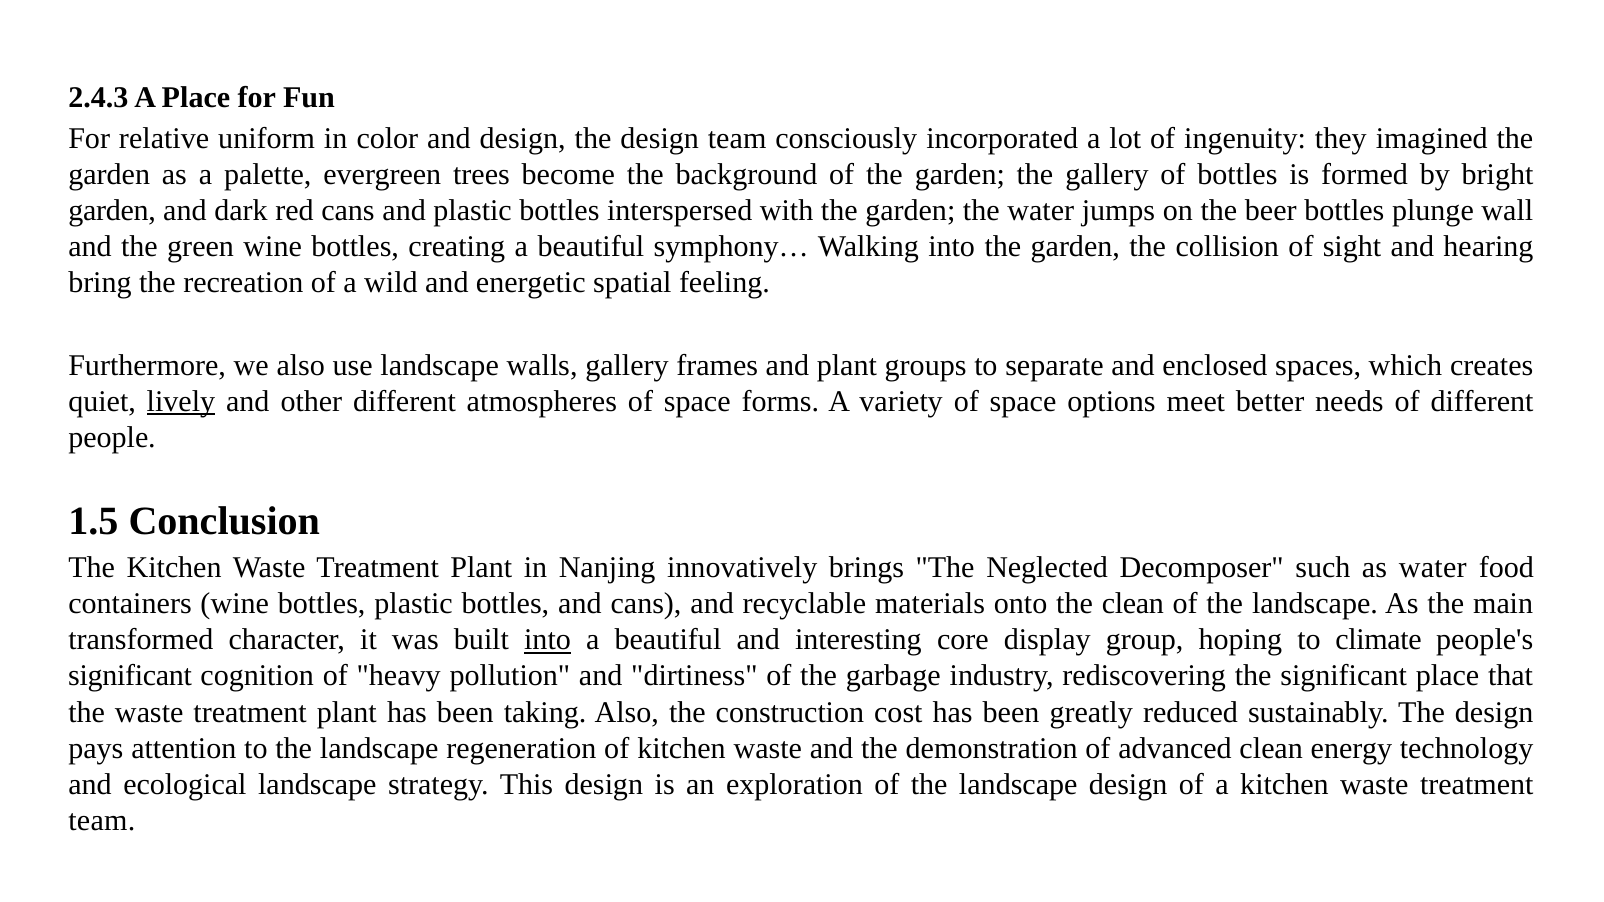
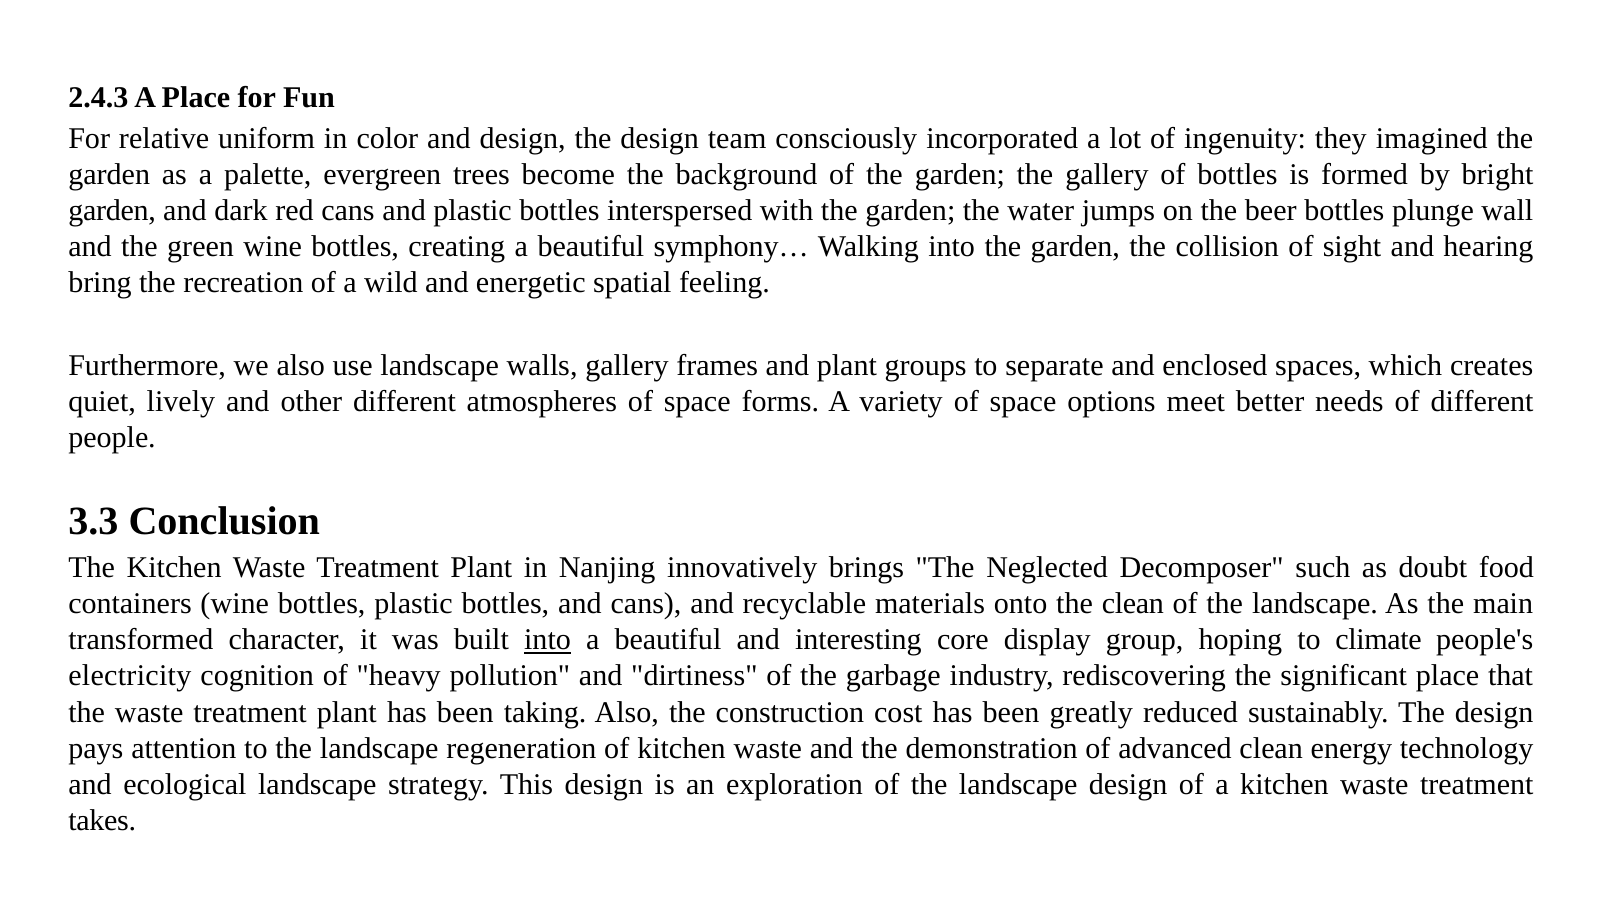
lively underline: present -> none
1.5: 1.5 -> 3.3
as water: water -> doubt
significant at (130, 676): significant -> electricity
team at (102, 821): team -> takes
